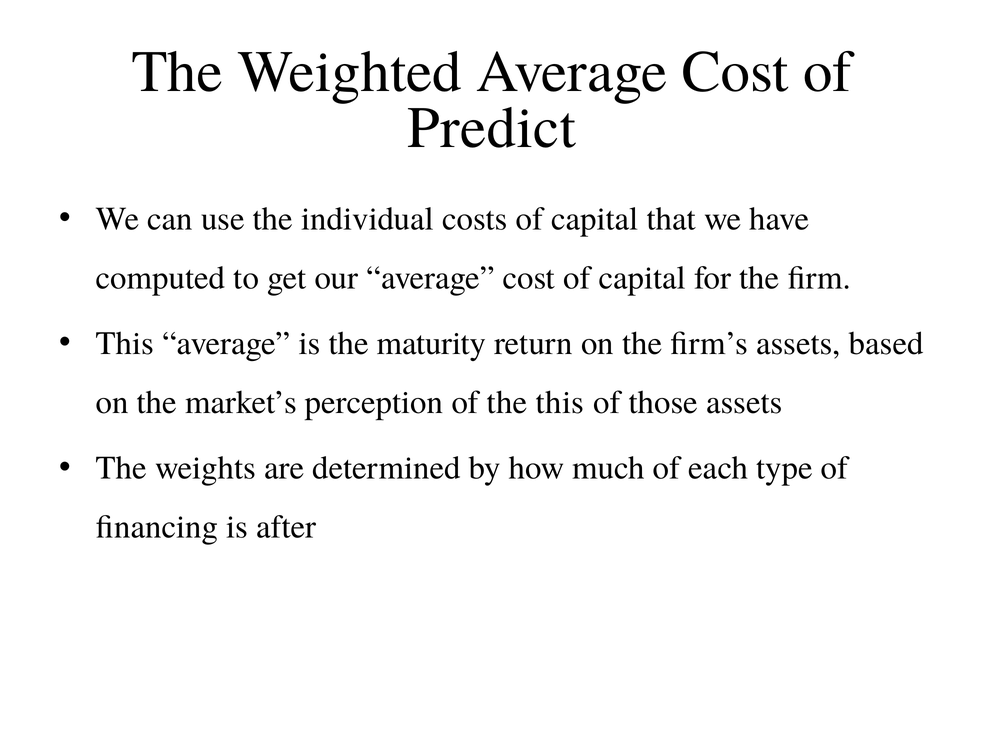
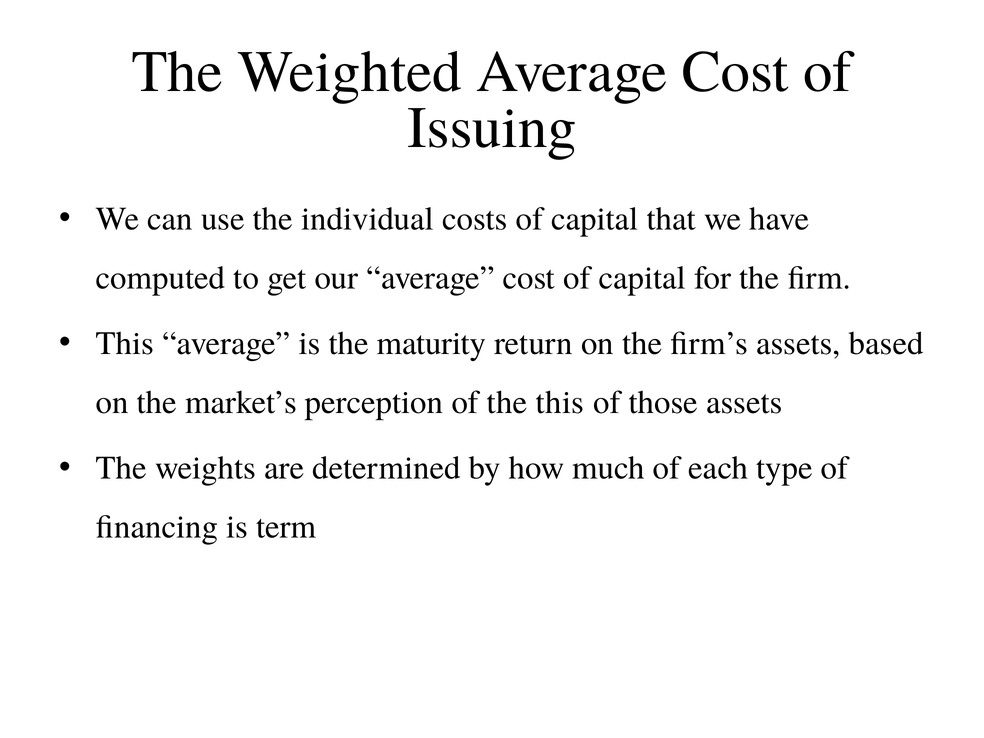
Predict: Predict -> Issuing
after: after -> term
